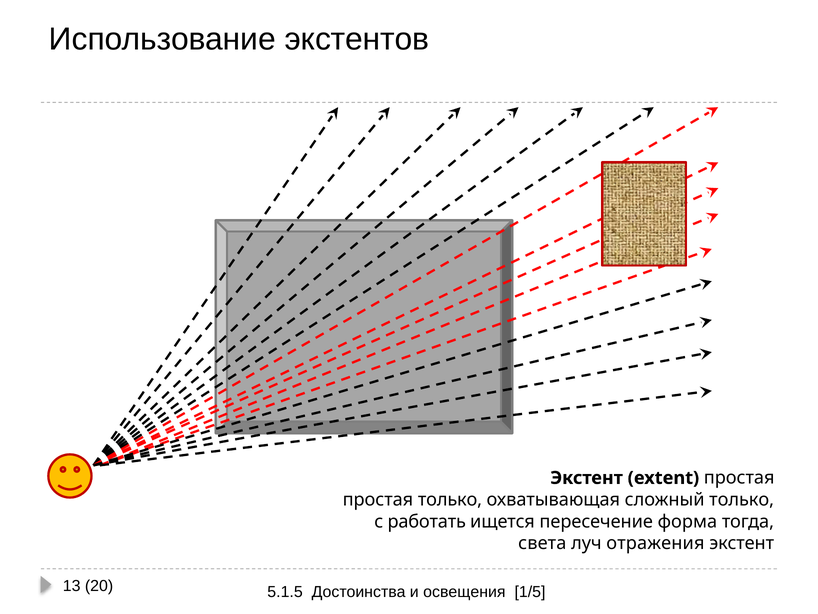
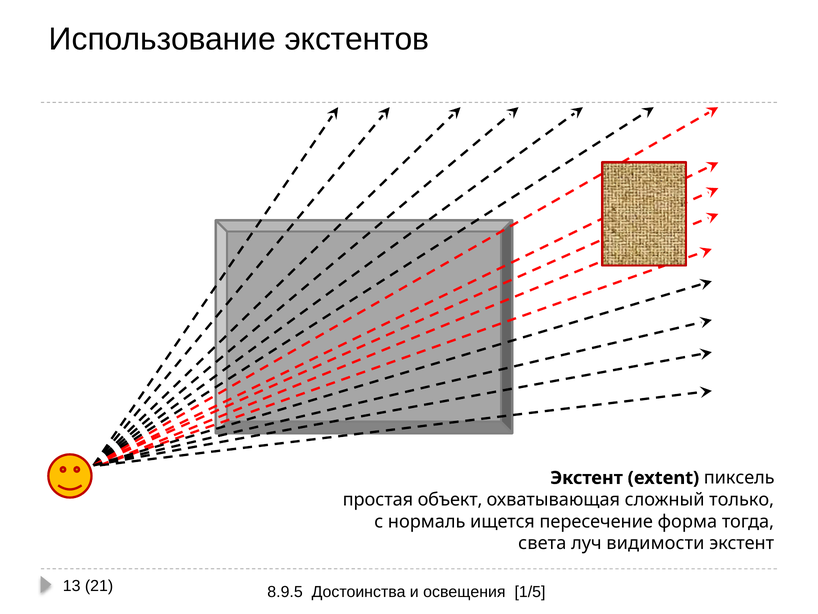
extent простая: простая -> пиксель
простая только: только -> объект
работать: работать -> нормаль
отражения: отражения -> видимости
20: 20 -> 21
5.1.5: 5.1.5 -> 8.9.5
